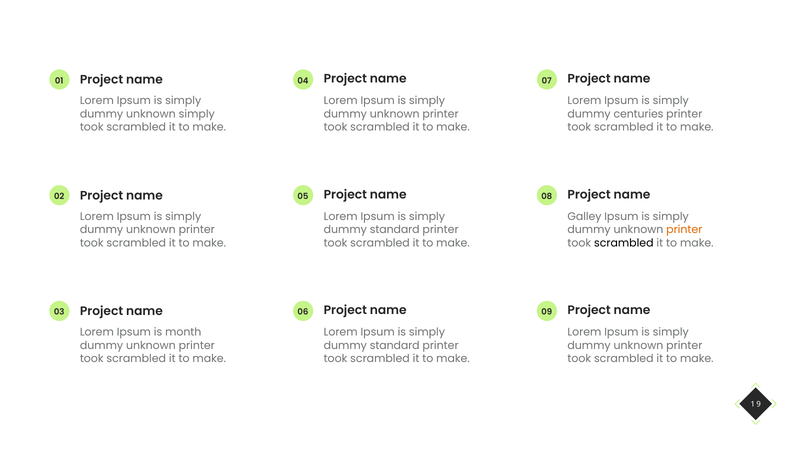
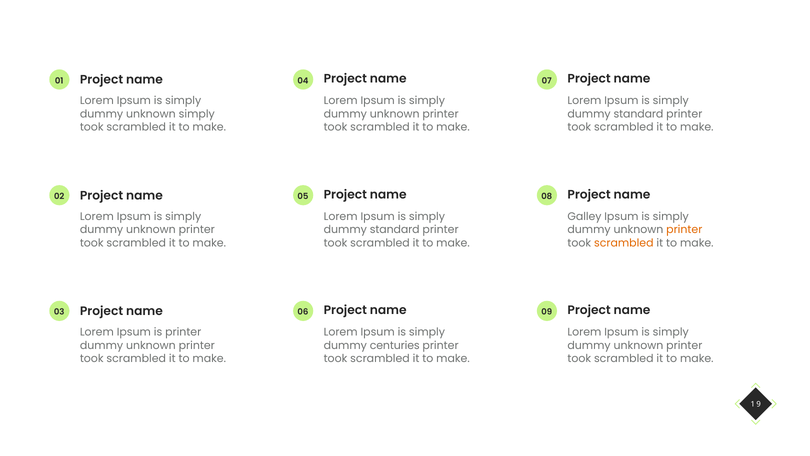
centuries at (638, 114): centuries -> standard
scrambled at (624, 243) colour: black -> orange
is month: month -> printer
standard at (395, 345): standard -> centuries
